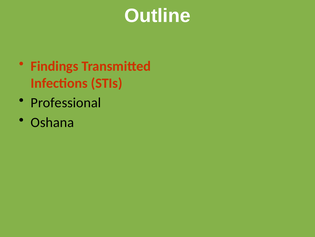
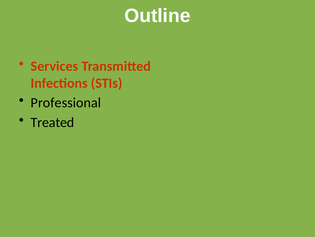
Findings: Findings -> Services
Oshana: Oshana -> Treated
